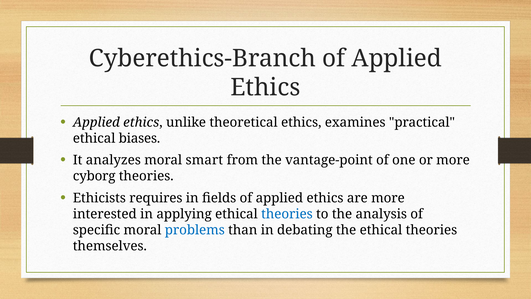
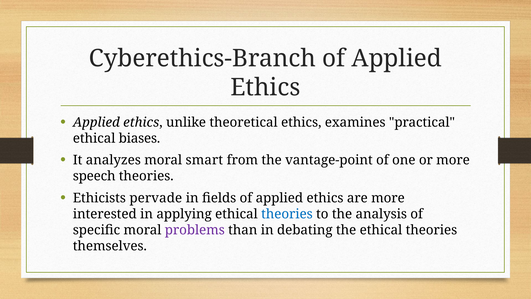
cyborg: cyborg -> speech
requires: requires -> pervade
problems colour: blue -> purple
